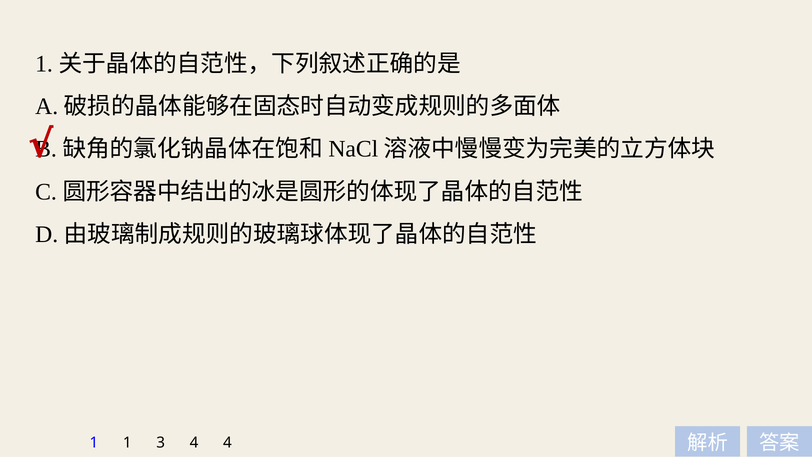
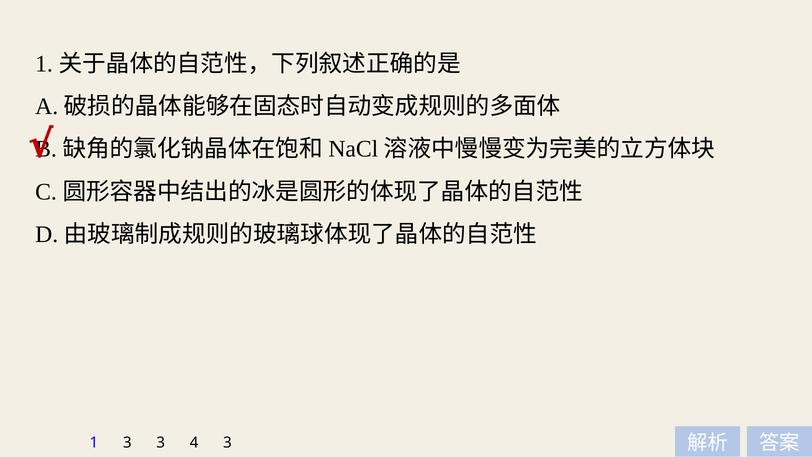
1 1: 1 -> 3
4 4: 4 -> 3
